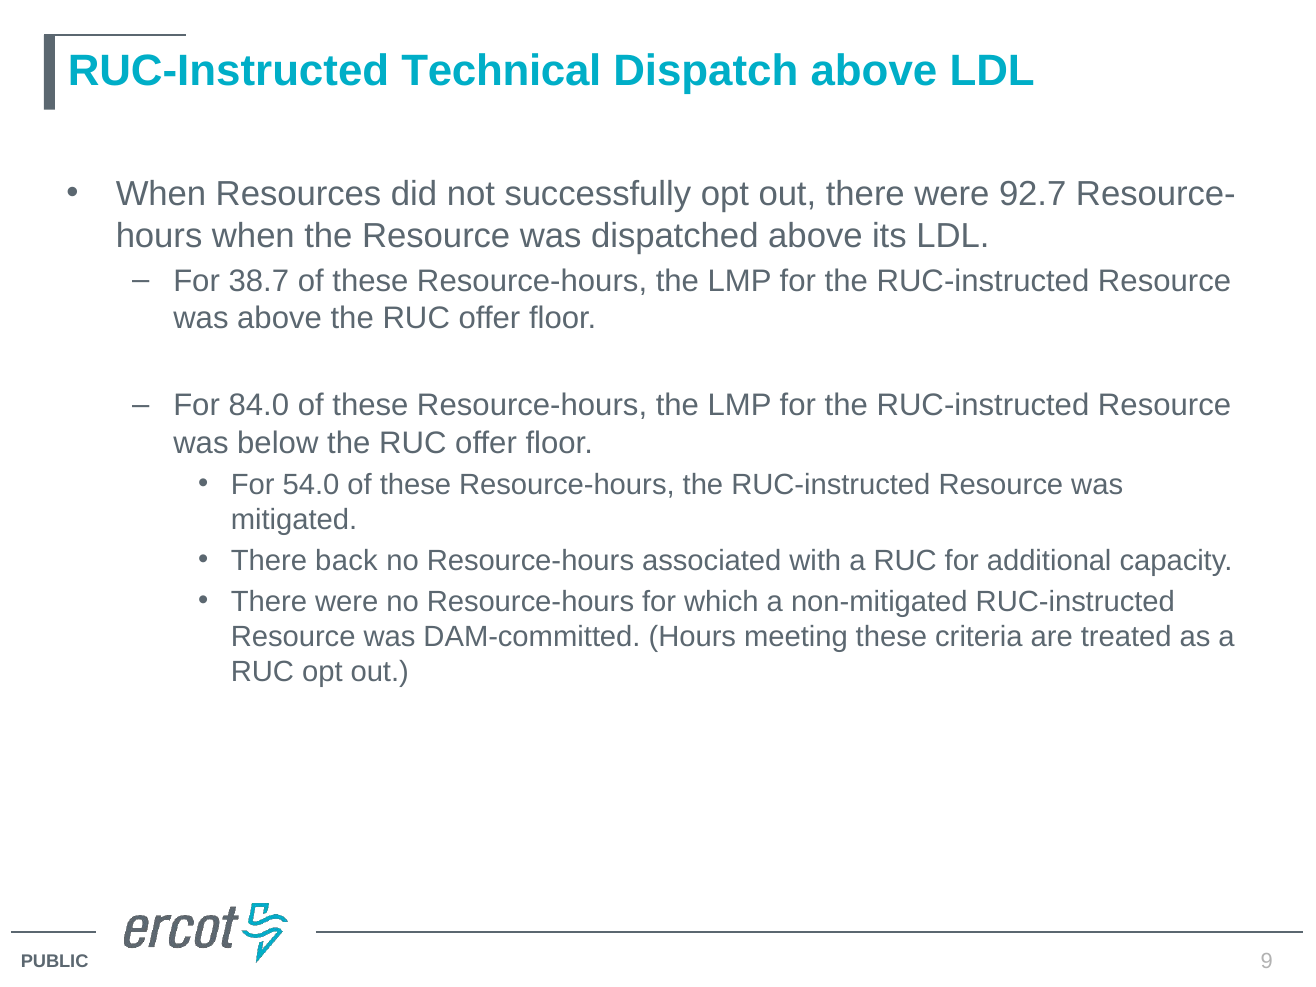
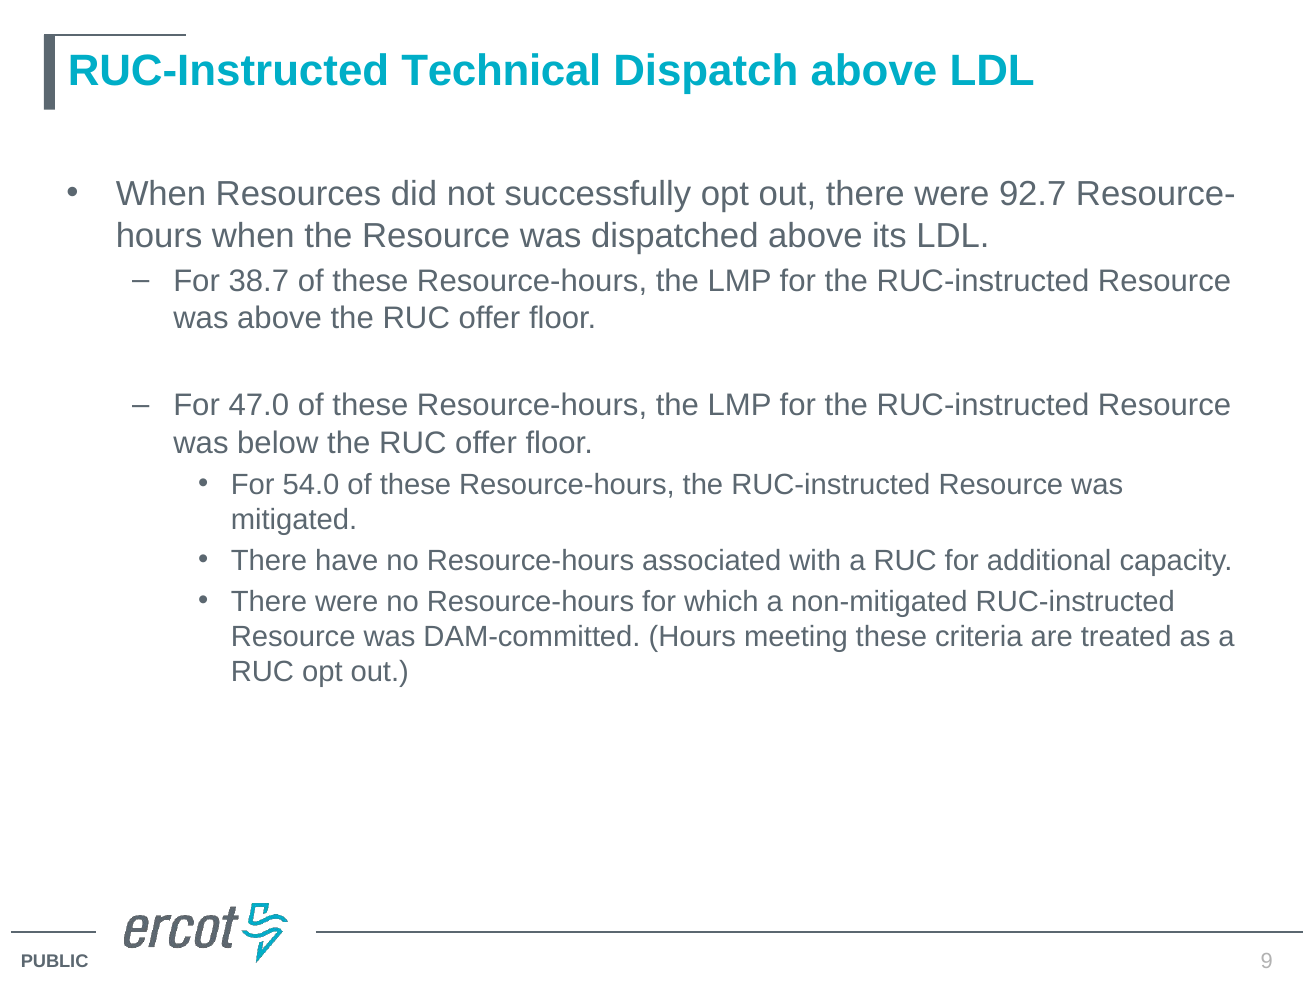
84.0: 84.0 -> 47.0
back: back -> have
